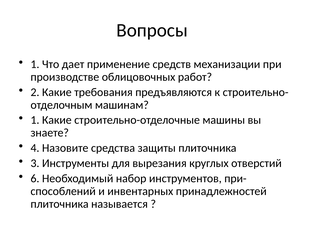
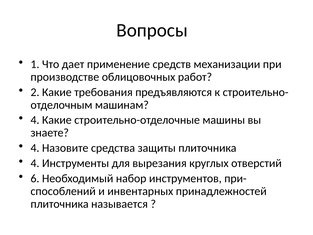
1 at (35, 120): 1 -> 4
3 at (35, 163): 3 -> 4
